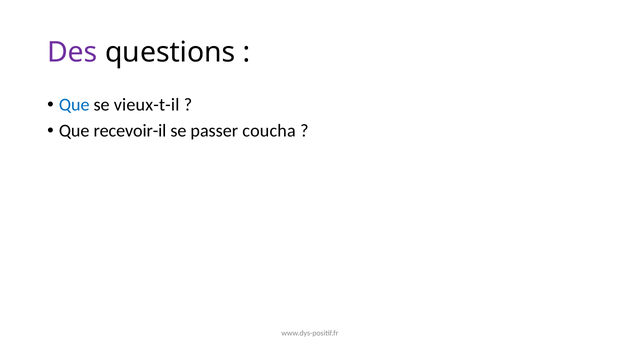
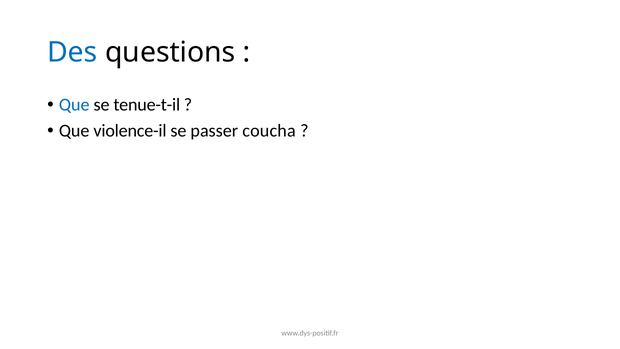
Des colour: purple -> blue
vieux-t-il: vieux-t-il -> tenue-t-il
recevoir-il: recevoir-il -> violence-il
